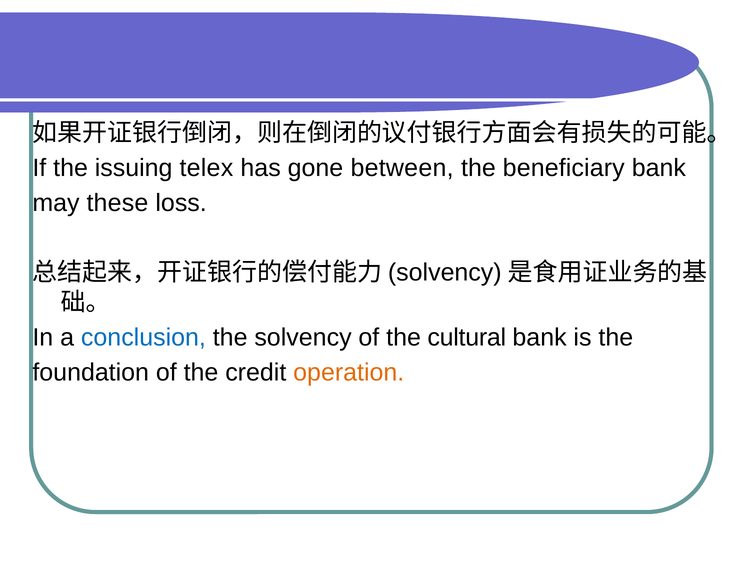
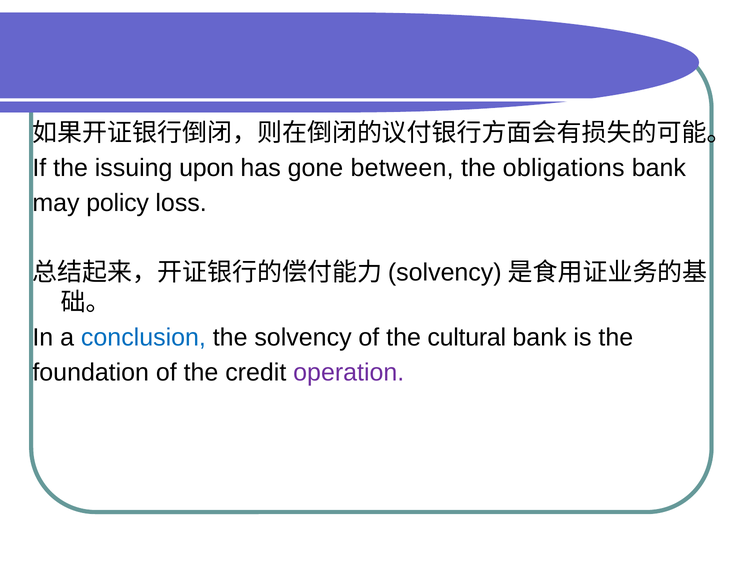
telex: telex -> upon
beneficiary: beneficiary -> obligations
these: these -> policy
operation colour: orange -> purple
